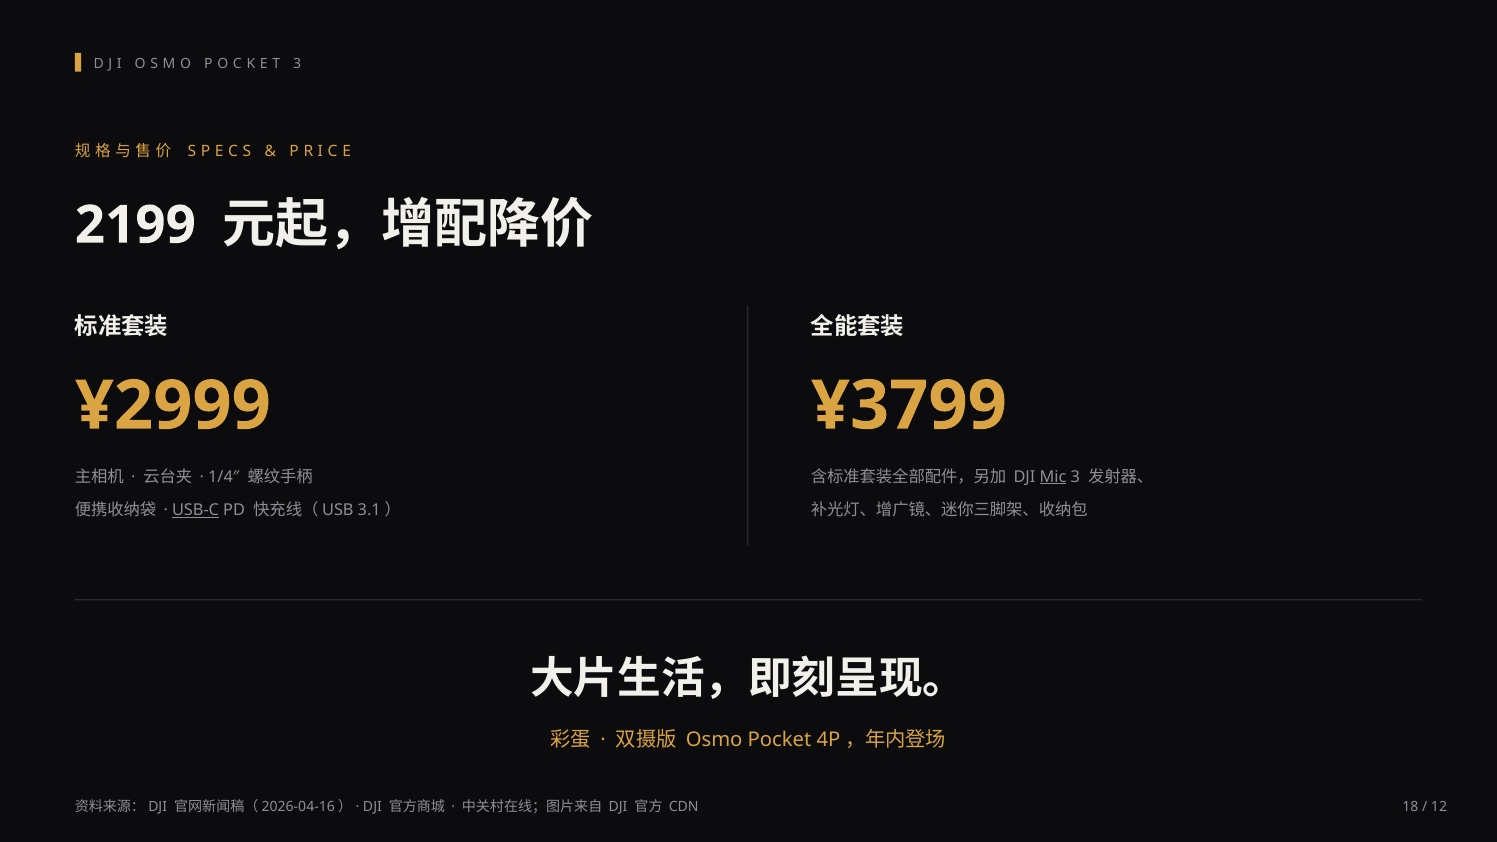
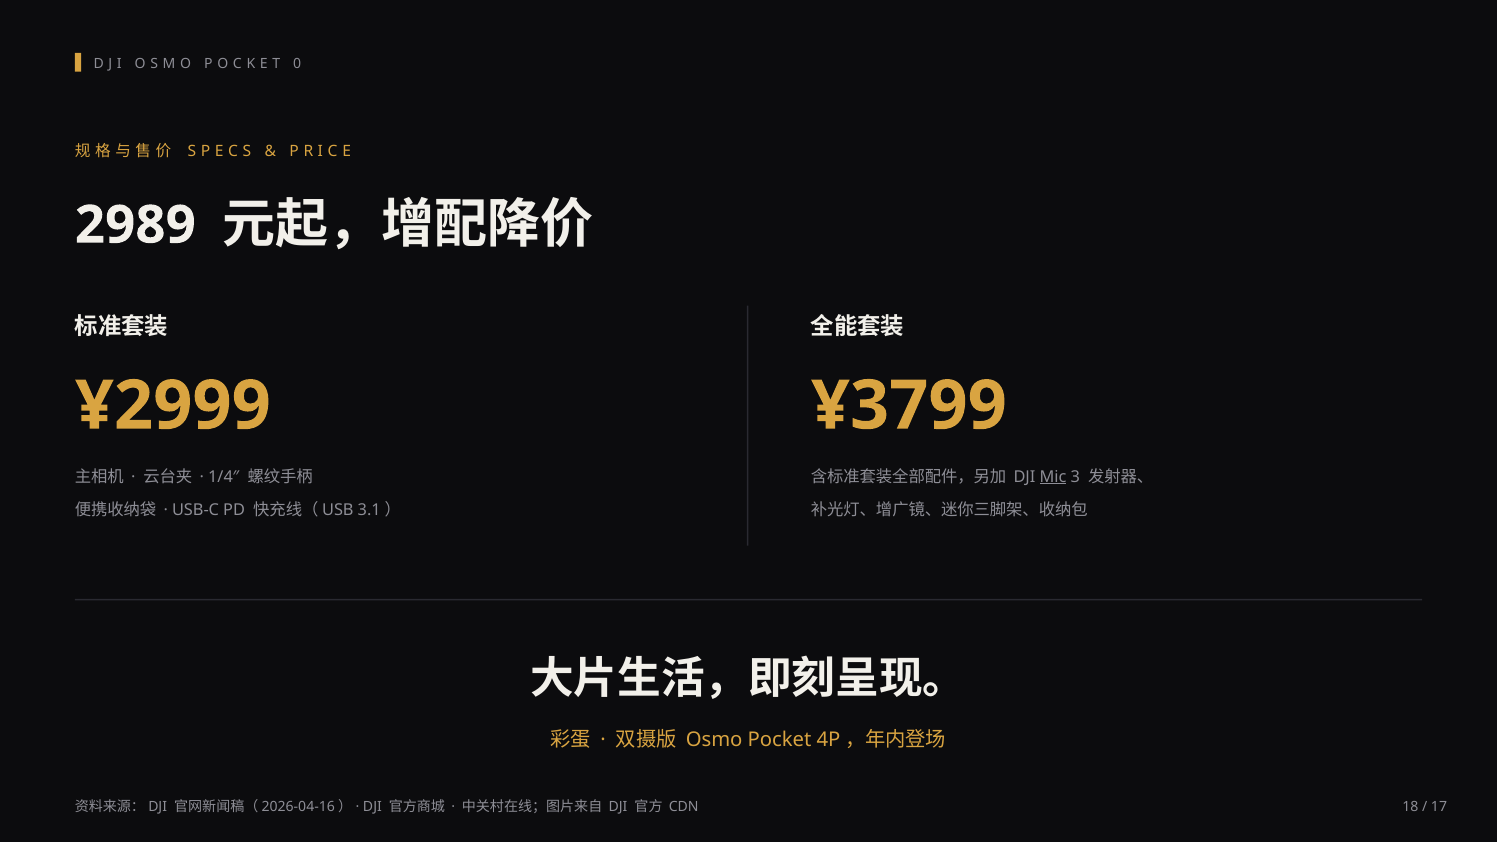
3 at (297, 64): 3 -> 0
2199: 2199 -> 2989
USB-C underline: present -> none
12: 12 -> 17
